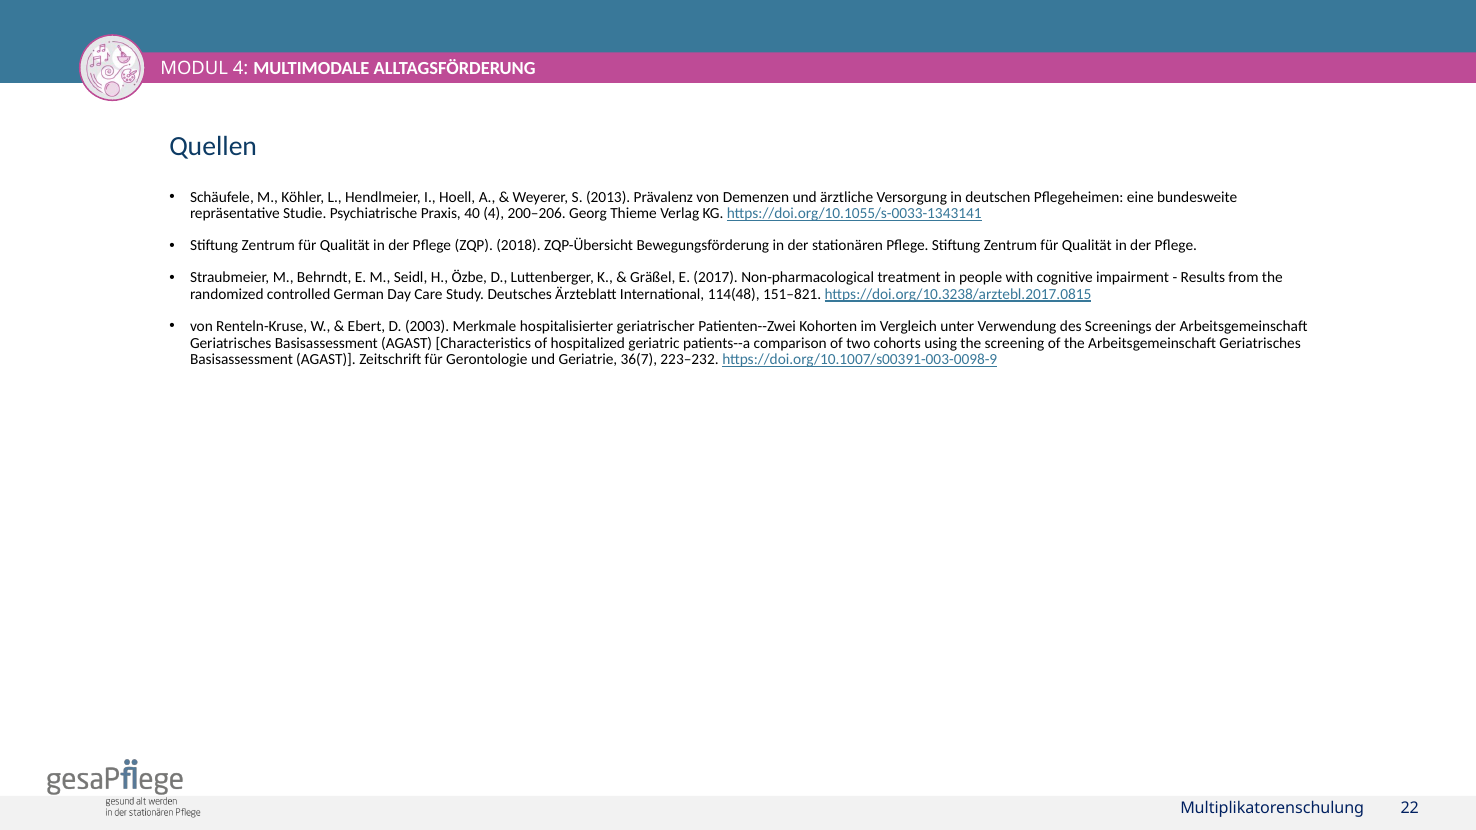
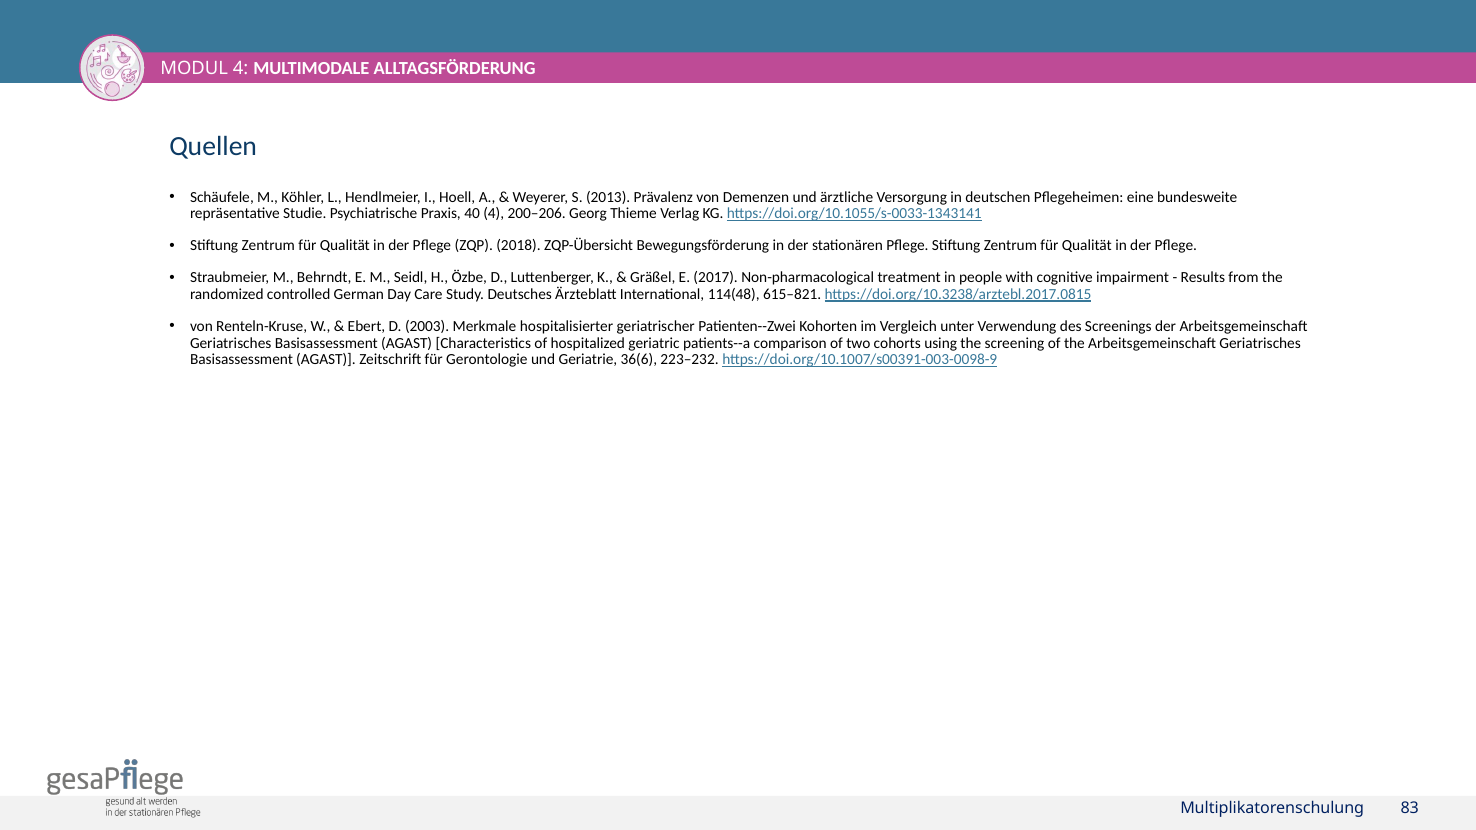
151–821: 151–821 -> 615–821
36(7: 36(7 -> 36(6
22: 22 -> 83
